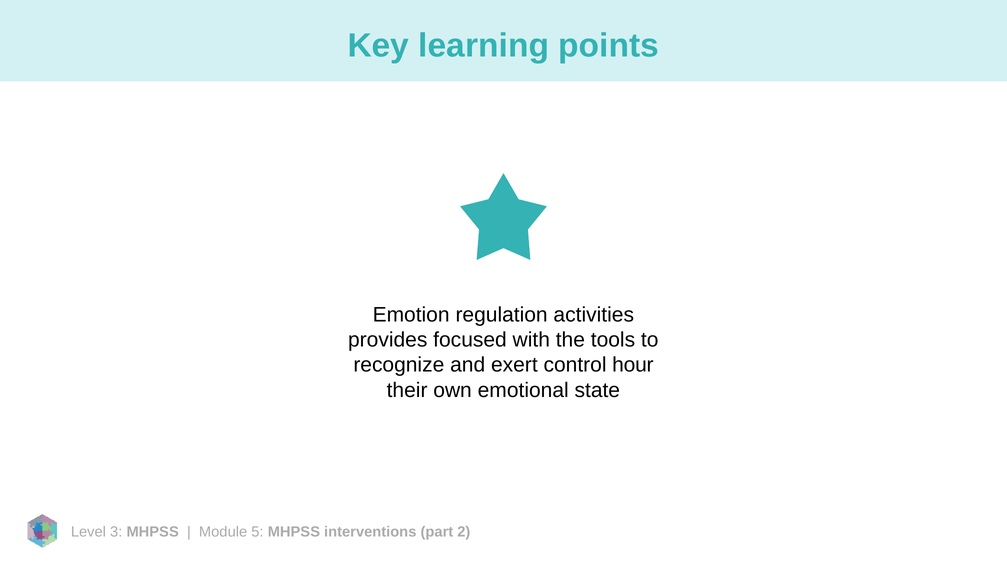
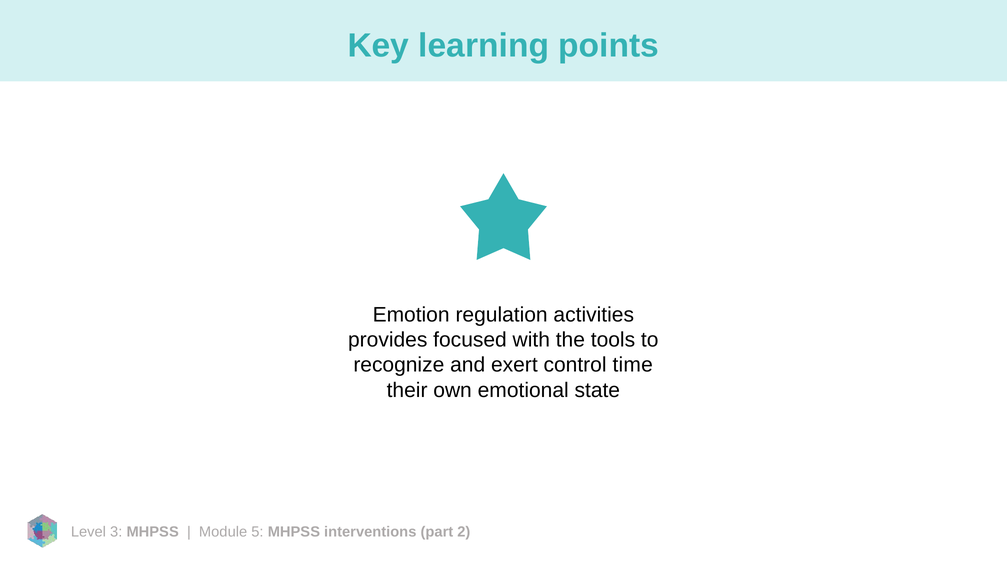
hour: hour -> time
